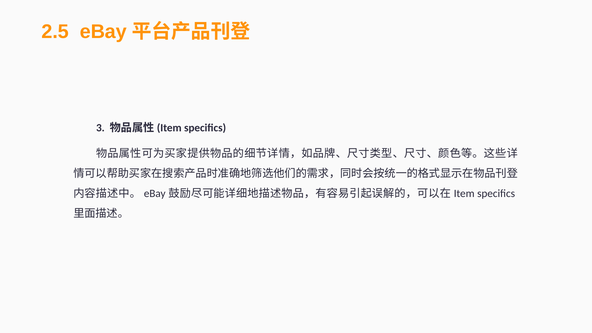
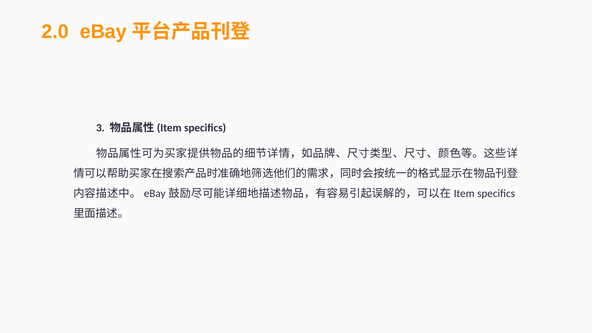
2.5: 2.5 -> 2.0
